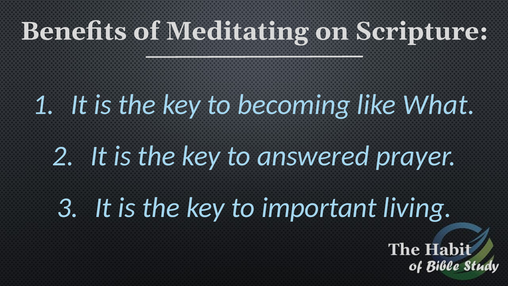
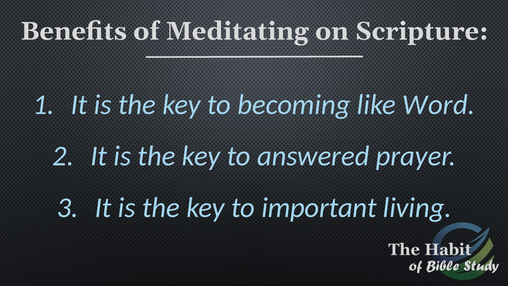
What: What -> Word
